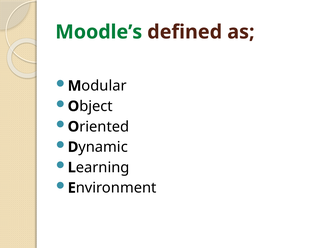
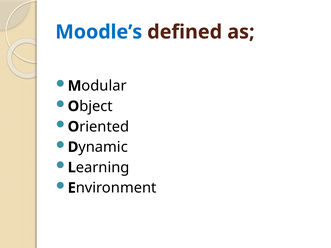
Moodle’s colour: green -> blue
